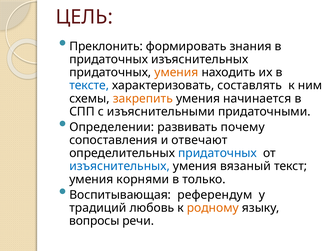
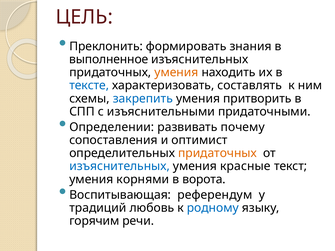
придаточных at (109, 59): придаточных -> выполненное
закрепить colour: orange -> blue
начинается: начинается -> притворить
отвечают: отвечают -> оптимист
придаточных at (217, 153) colour: blue -> orange
вязаный: вязаный -> красные
только: только -> ворота
родному colour: orange -> blue
вопросы: вопросы -> горячим
